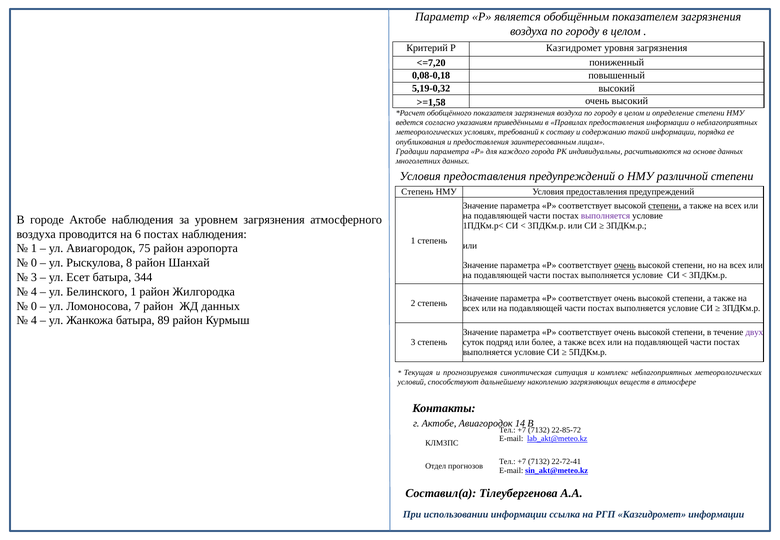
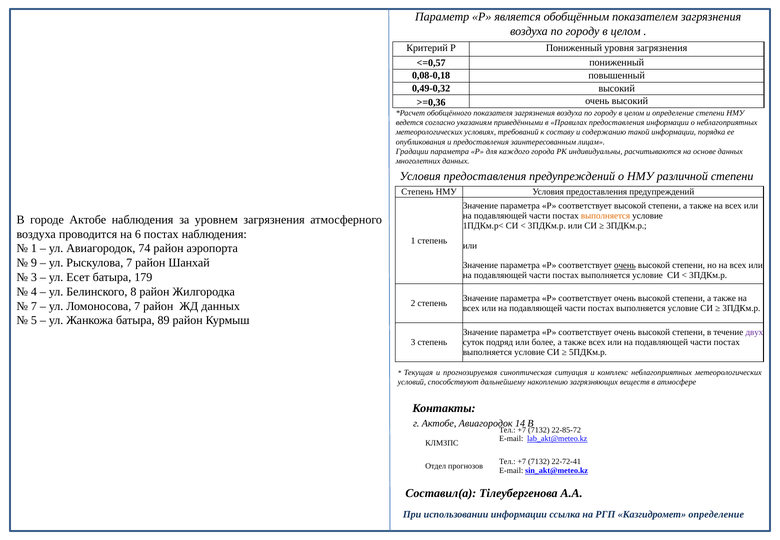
Р Казгидромет: Казгидромет -> Пониженный
<=7,20: <=7,20 -> <=0,57
5,19-0,32: 5,19-0,32 -> 0,49-0,32
>=1,58: >=1,58 -> >=0,36
степени at (665, 206) underline: present -> none
выполняется at (606, 216) colour: purple -> orange
75: 75 -> 74
0 at (34, 263): 0 -> 9
Рыскулова 8: 8 -> 7
344: 344 -> 179
Белинского 1: 1 -> 8
0 at (34, 306): 0 -> 7
4 at (34, 320): 4 -> 5
Казгидромет информации: информации -> определение
